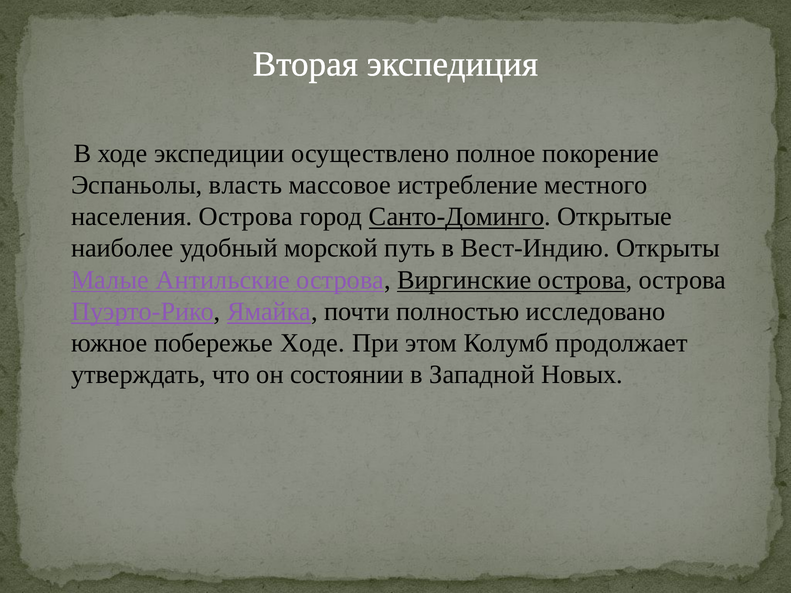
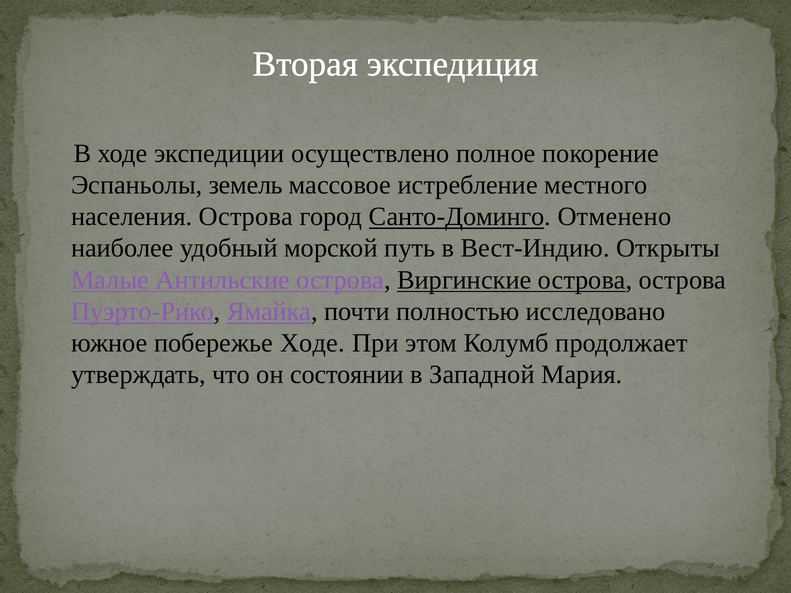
власть: власть -> земель
Открытые: Открытые -> Отменено
Новых: Новых -> Мария
